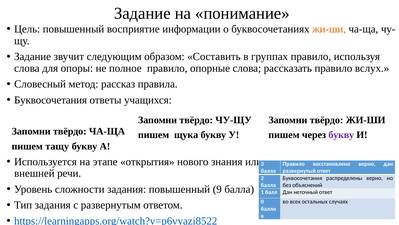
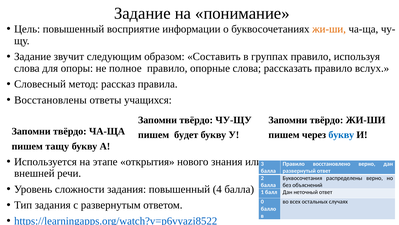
Буквосочетания at (51, 100): Буквосочетания -> Восстановлены
щука: щука -> будет
букву at (341, 134) colour: purple -> blue
9: 9 -> 4
